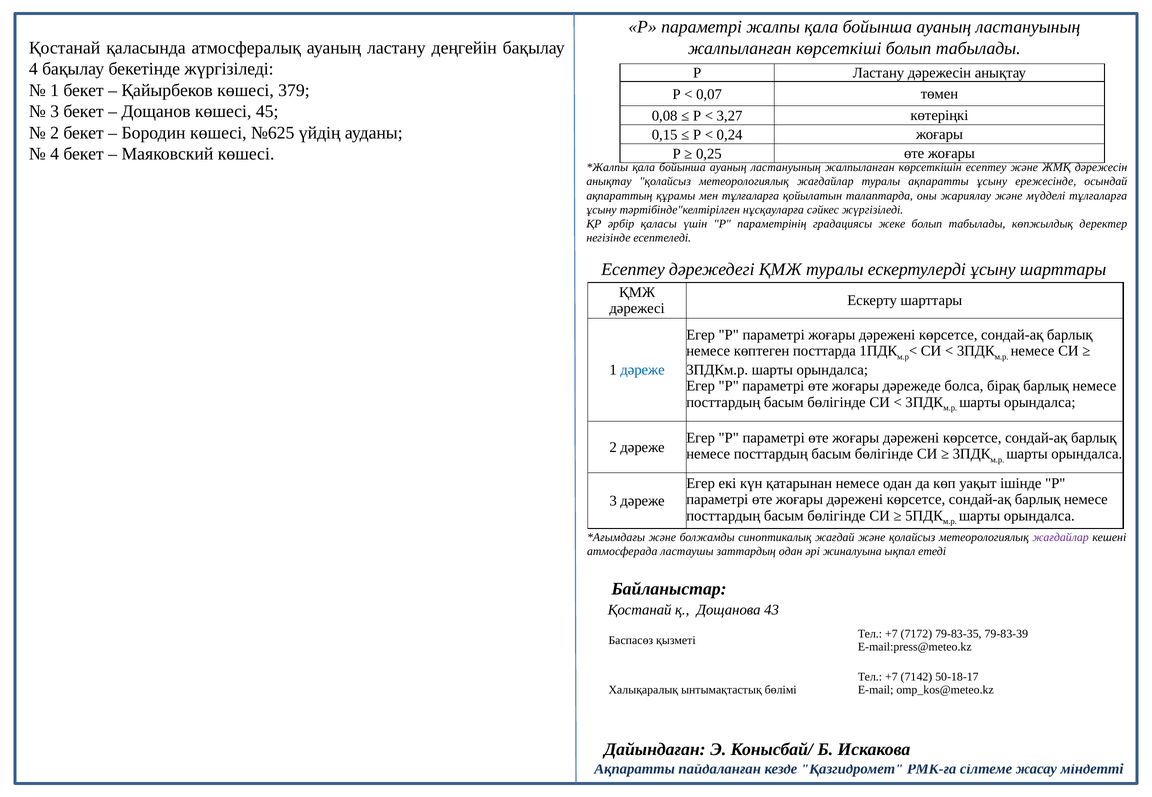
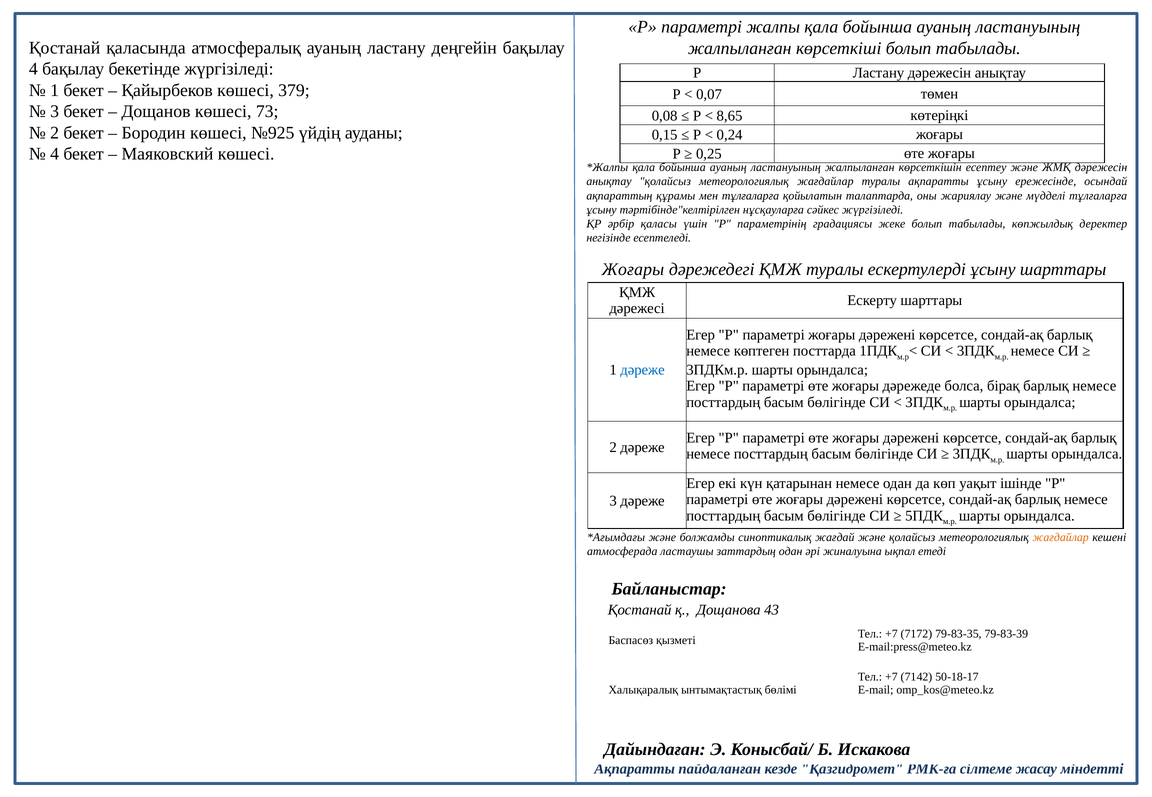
45: 45 -> 73
3,27: 3,27 -> 8,65
№625: №625 -> №925
Есептеу at (633, 270): Есептеу -> Жоғары
жағдайлар at (1061, 538) colour: purple -> orange
